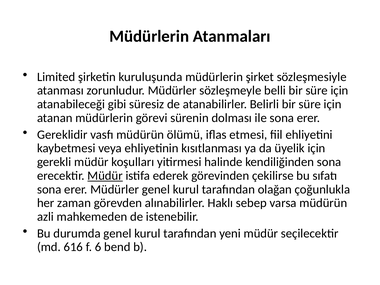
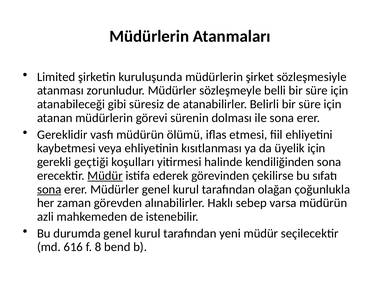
gerekli müdür: müdür -> geçtiği
sona at (49, 189) underline: none -> present
6: 6 -> 8
